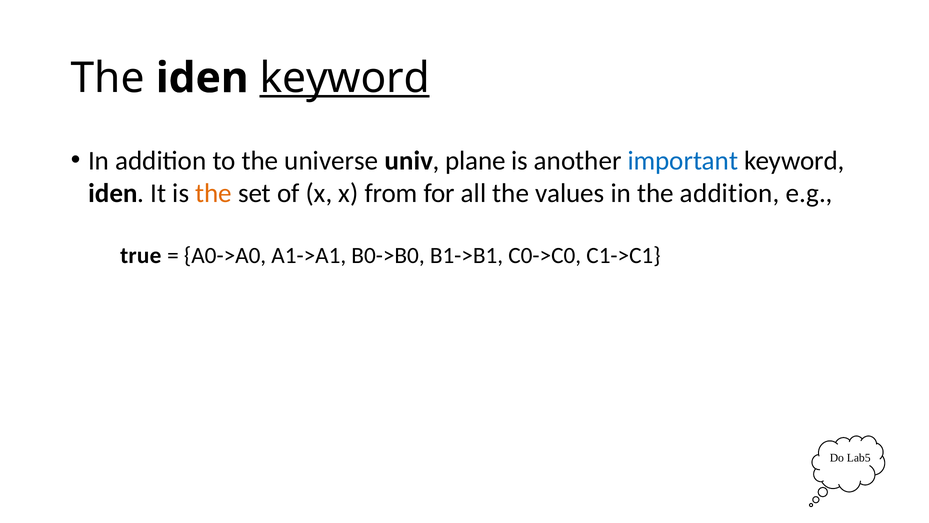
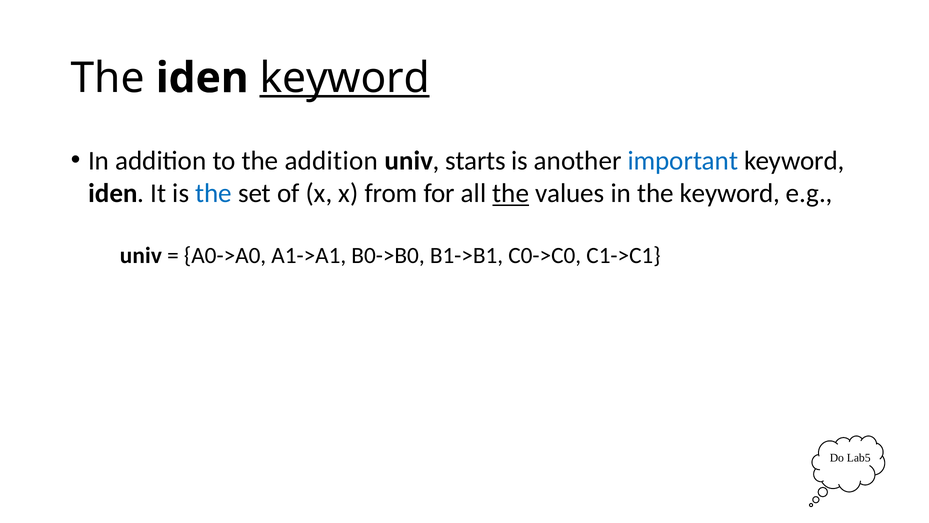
the universe: universe -> addition
plane: plane -> starts
the at (214, 193) colour: orange -> blue
the at (511, 193) underline: none -> present
the addition: addition -> keyword
true at (141, 255): true -> univ
